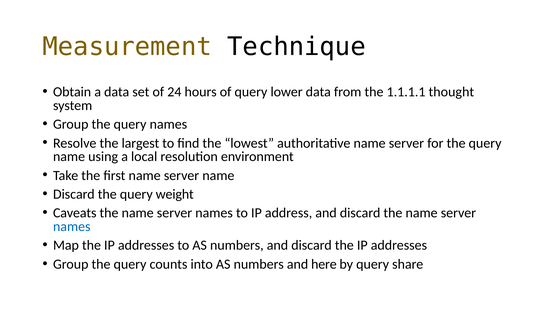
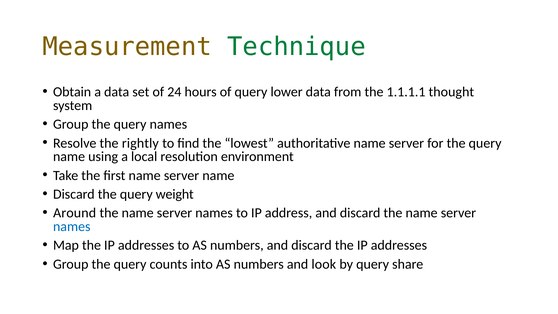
Technique colour: black -> green
largest: largest -> rightly
Caveats: Caveats -> Around
here: here -> look
